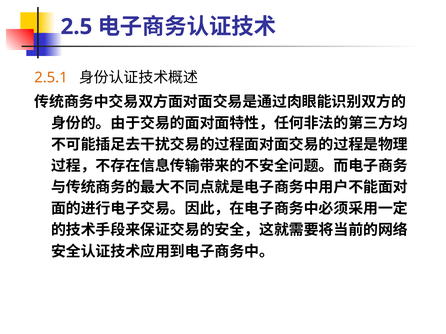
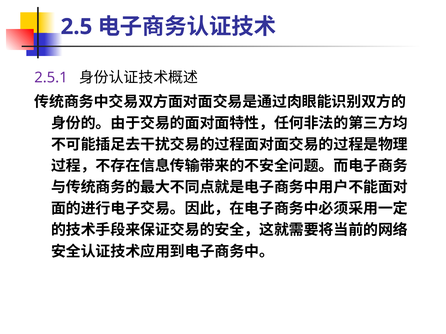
2.5.1 colour: orange -> purple
